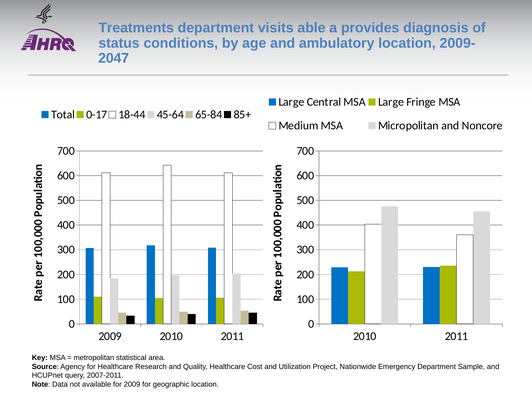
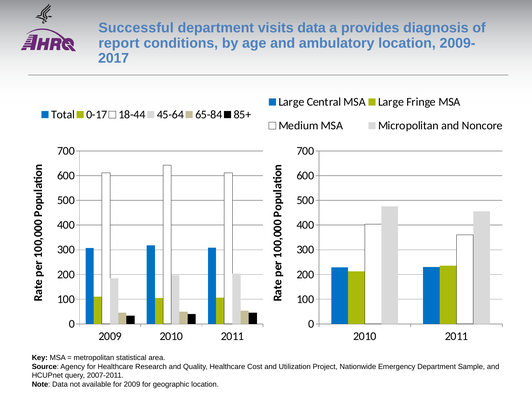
Treatments: Treatments -> Successful
visits able: able -> data
status: status -> report
2047: 2047 -> 2017
